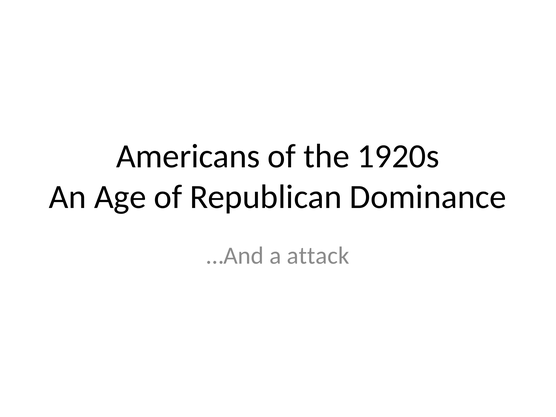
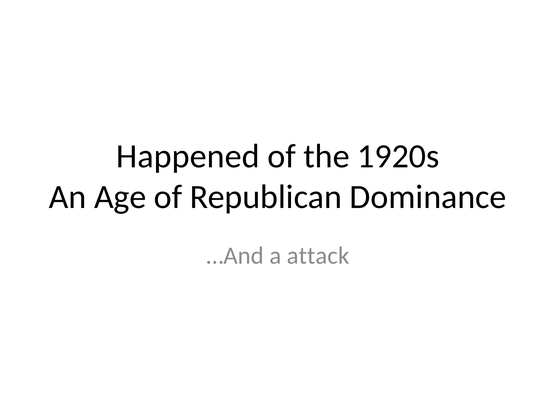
Americans: Americans -> Happened
